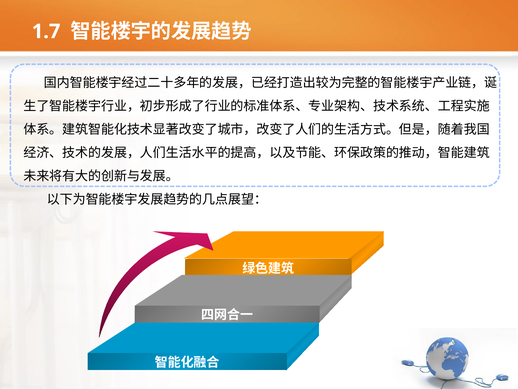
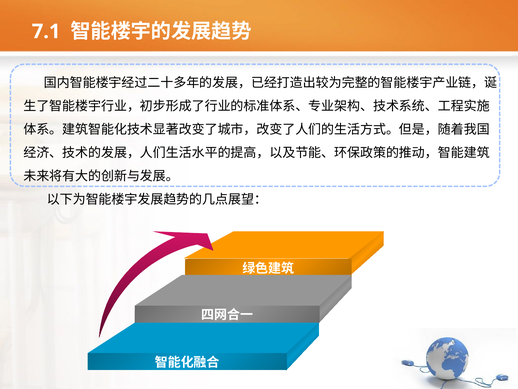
1.7: 1.7 -> 7.1
